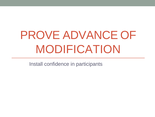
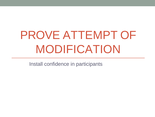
ADVANCE: ADVANCE -> ATTEMPT
